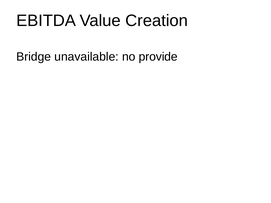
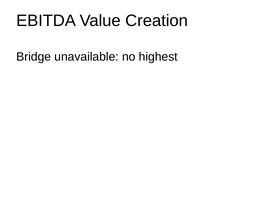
provide: provide -> highest
